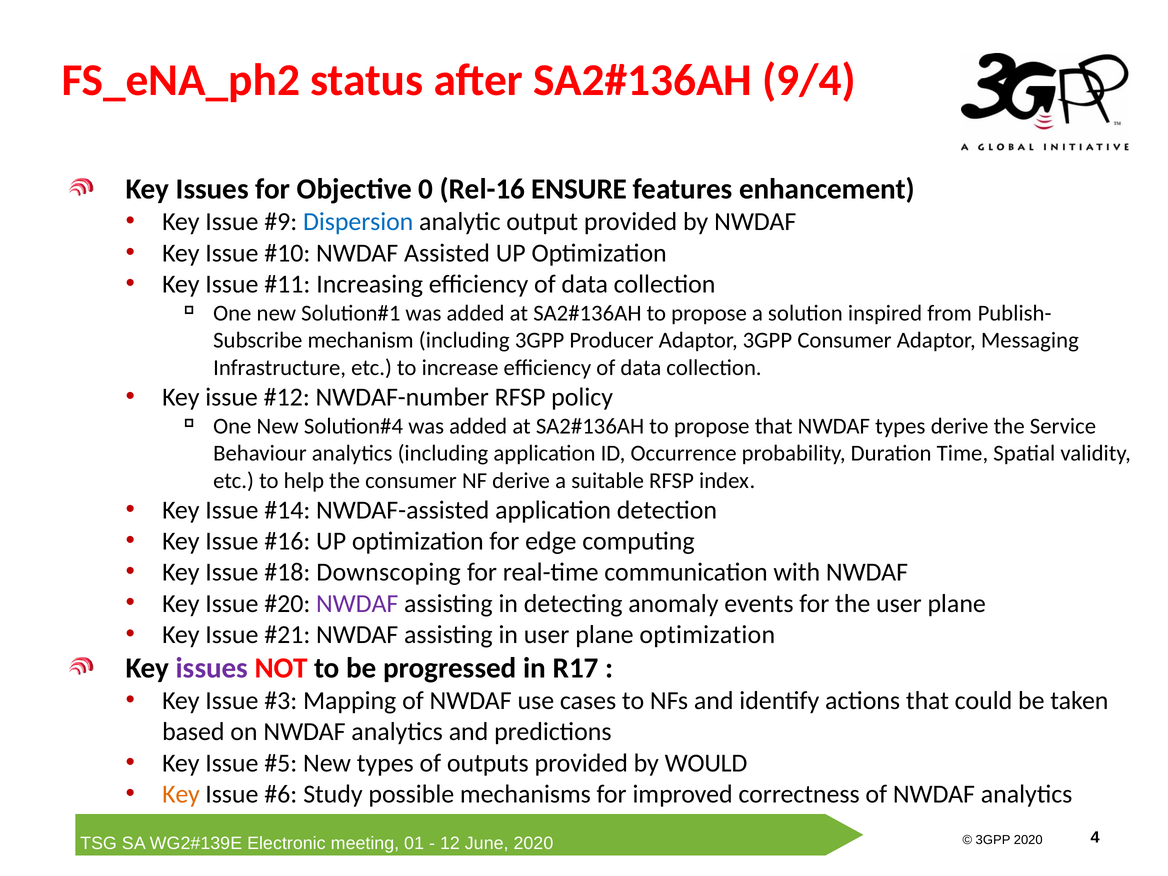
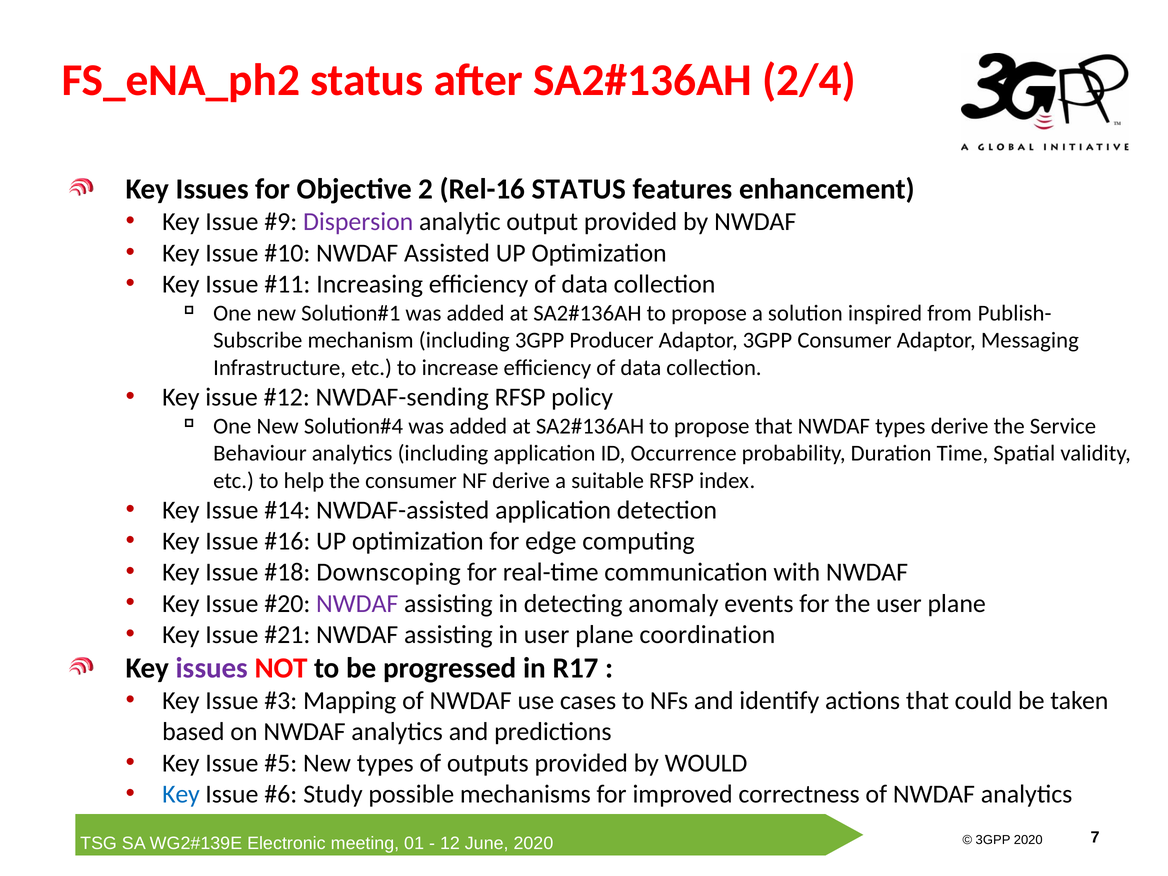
9/4: 9/4 -> 2/4
0: 0 -> 2
Rel-16 ENSURE: ENSURE -> STATUS
Dispersion colour: blue -> purple
NWDAF-number: NWDAF-number -> NWDAF-sending
plane optimization: optimization -> coordination
Key at (181, 794) colour: orange -> blue
4: 4 -> 7
